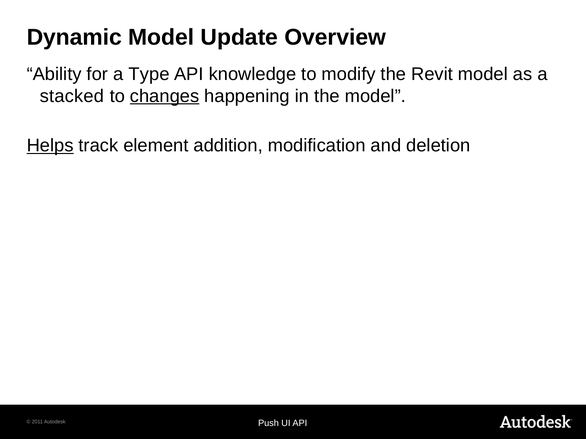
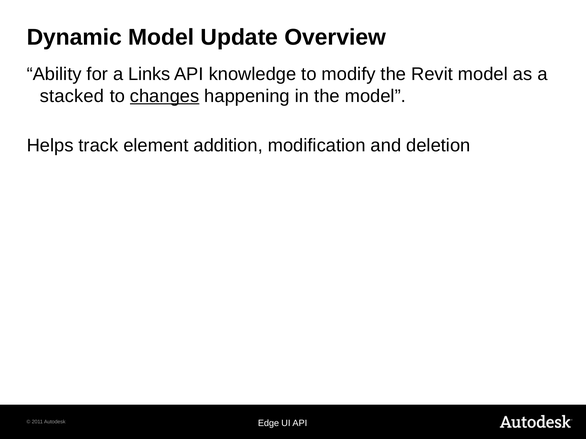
Type: Type -> Links
Helps underline: present -> none
Push: Push -> Edge
